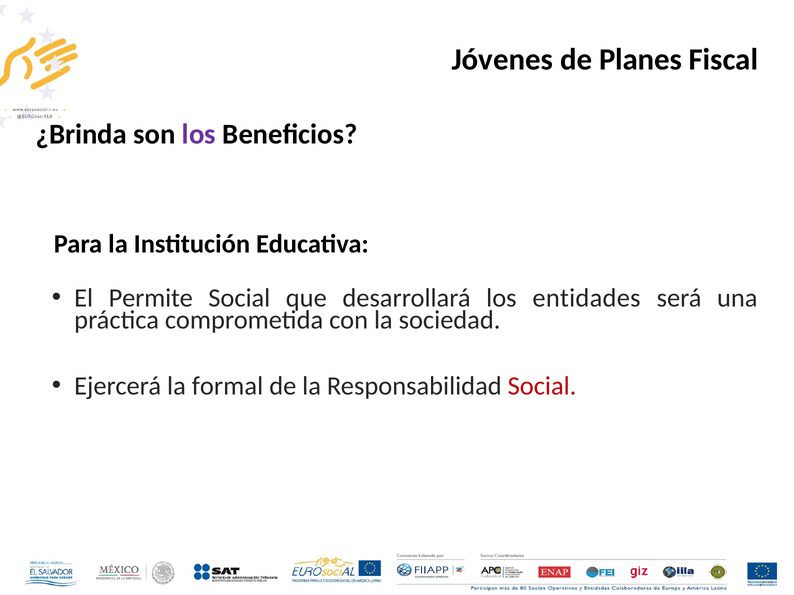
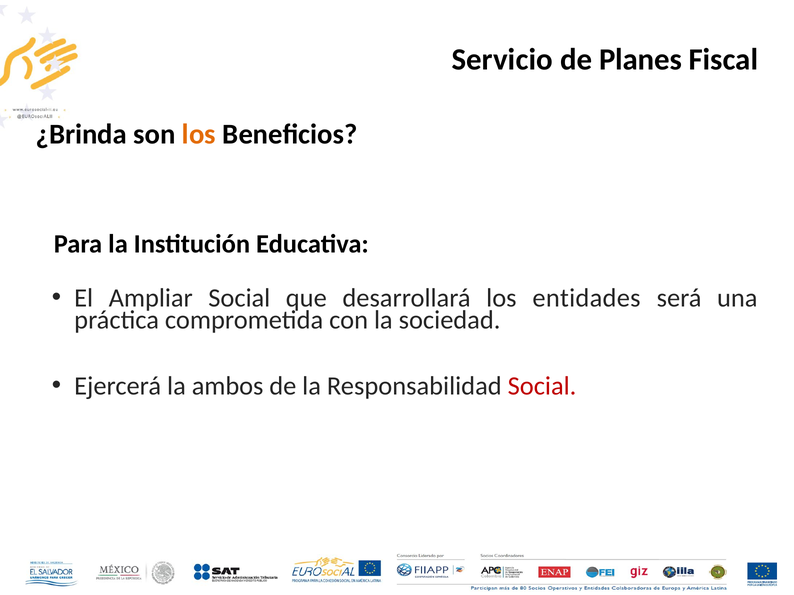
Jóvenes: Jóvenes -> Servicio
los at (199, 134) colour: purple -> orange
Permite: Permite -> Ampliar
formal: formal -> ambos
